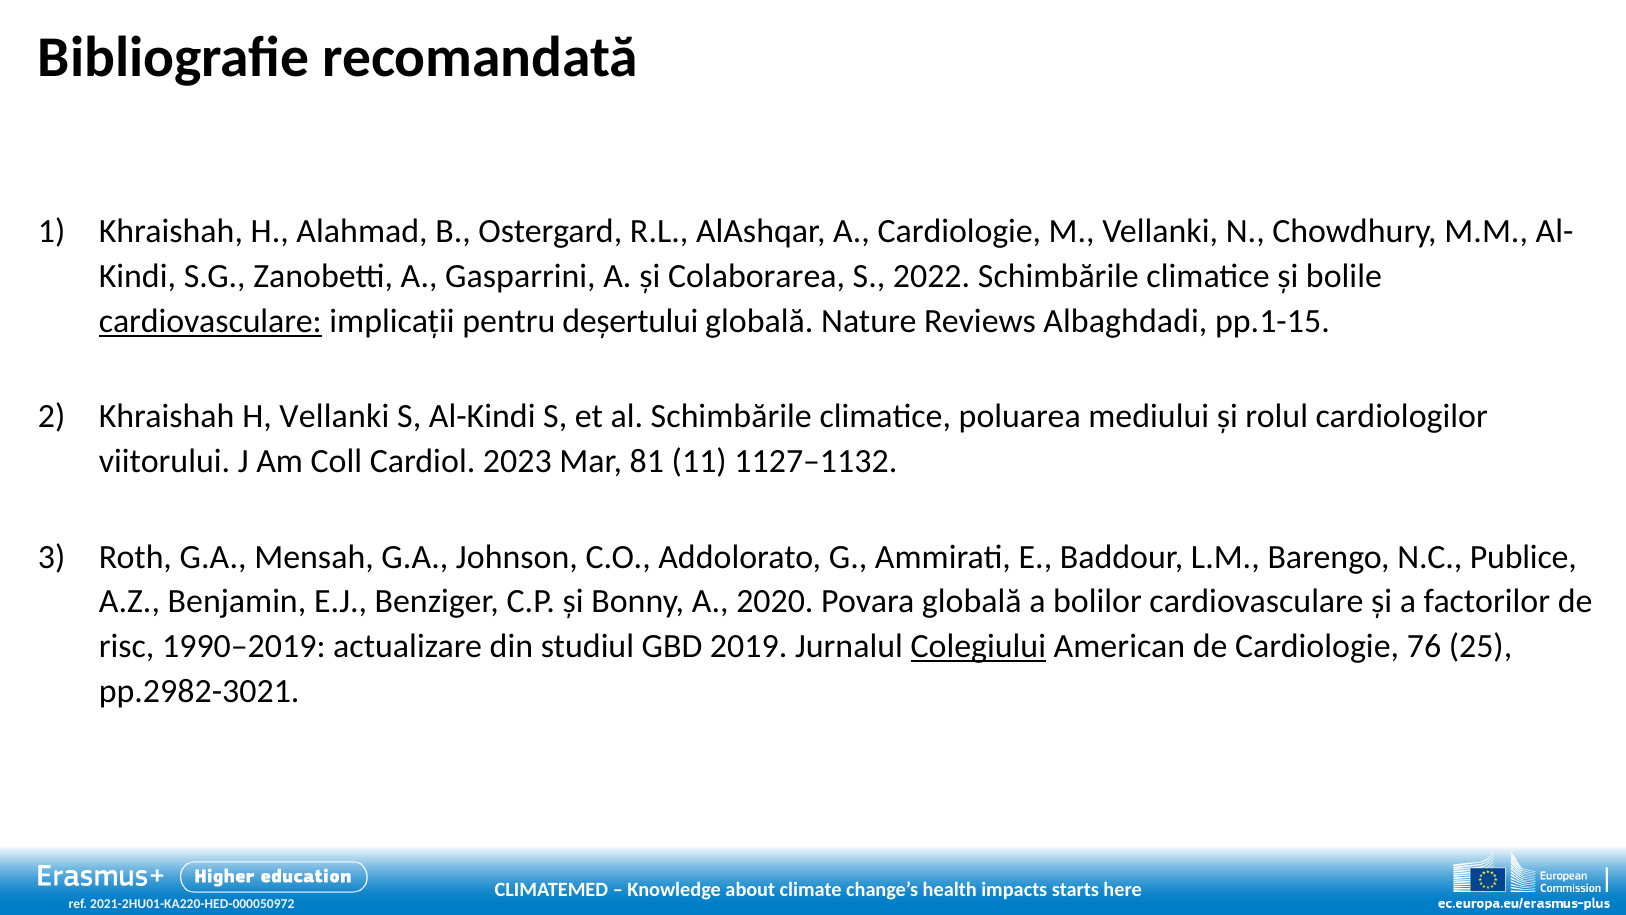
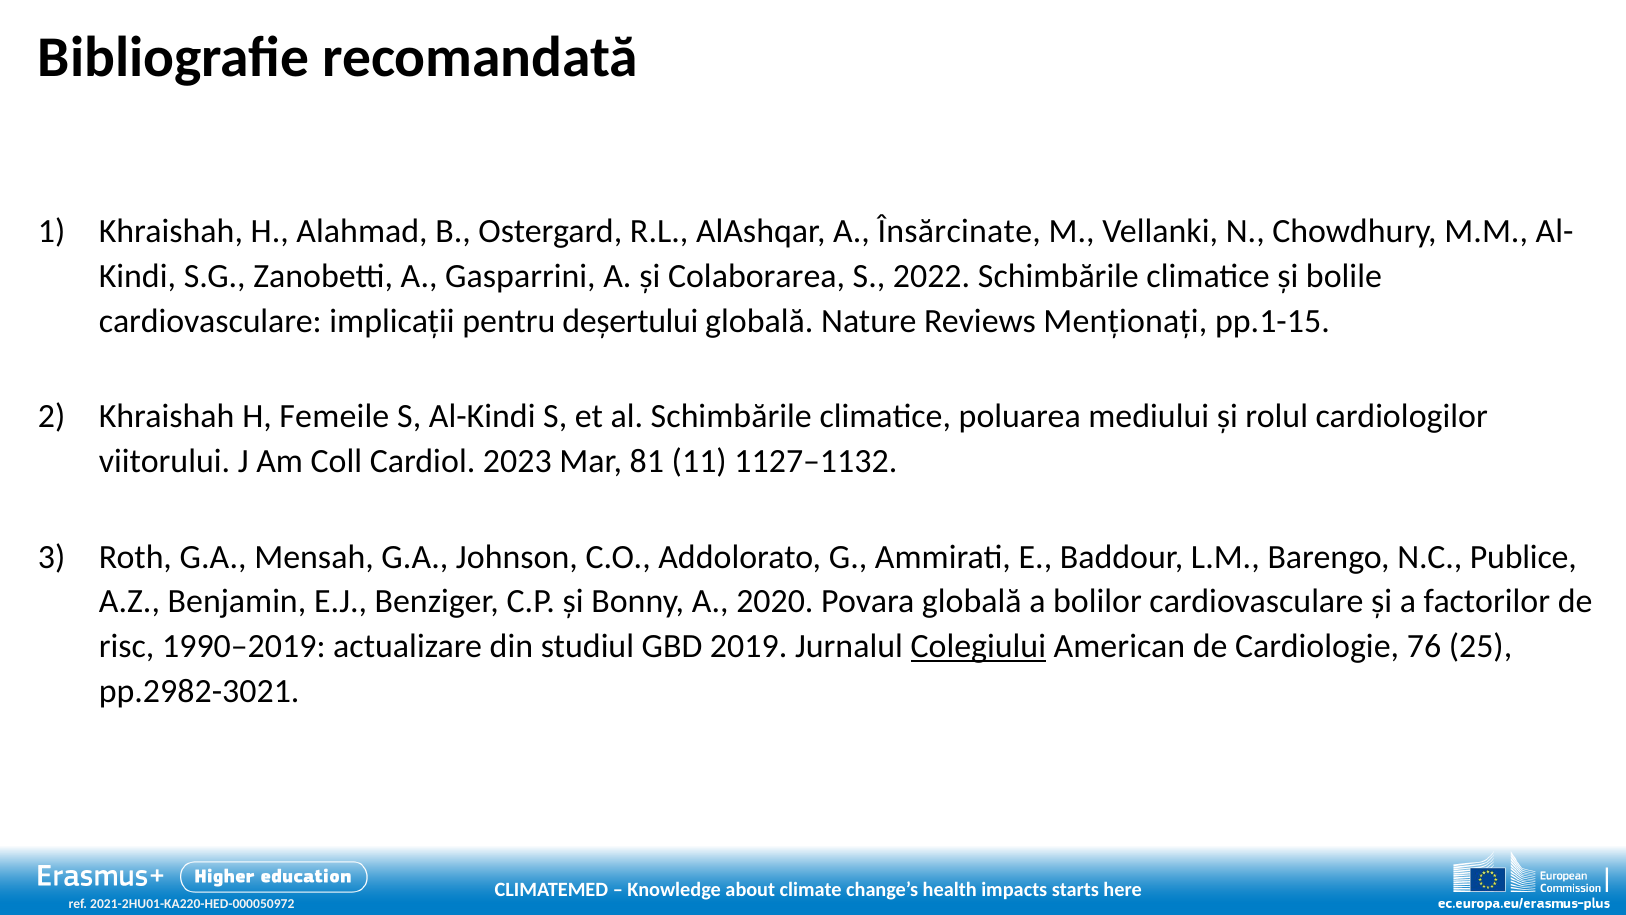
A Cardiologie: Cardiologie -> Însărcinate
cardiovasculare at (210, 321) underline: present -> none
Albaghdadi: Albaghdadi -> Menționați
H Vellanki: Vellanki -> Femeile
